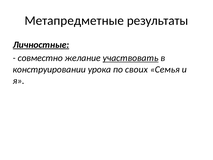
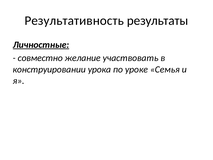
Метапредметные: Метапредметные -> Результативность
участвовать underline: present -> none
своих: своих -> уроке
